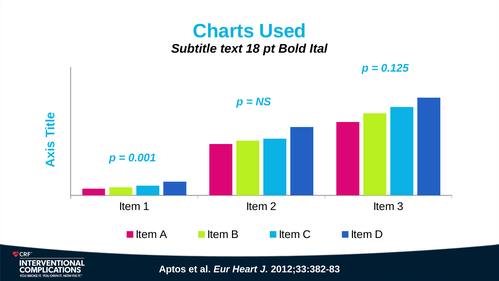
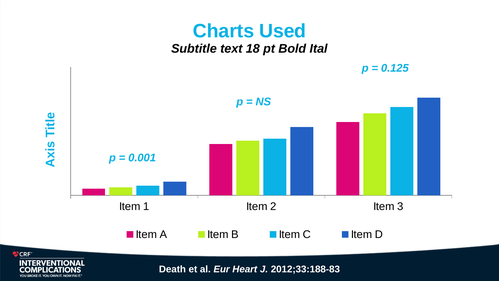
Aptos: Aptos -> Death
2012;33:382-83: 2012;33:382-83 -> 2012;33:188-83
